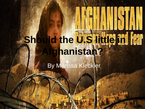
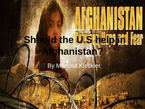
little: little -> help
